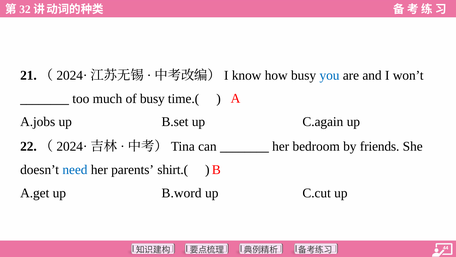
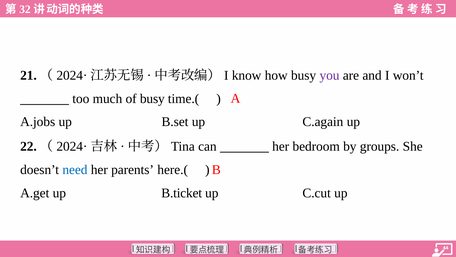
you colour: blue -> purple
friends: friends -> groups
shirt.(: shirt.( -> here.(
B.word: B.word -> B.ticket
